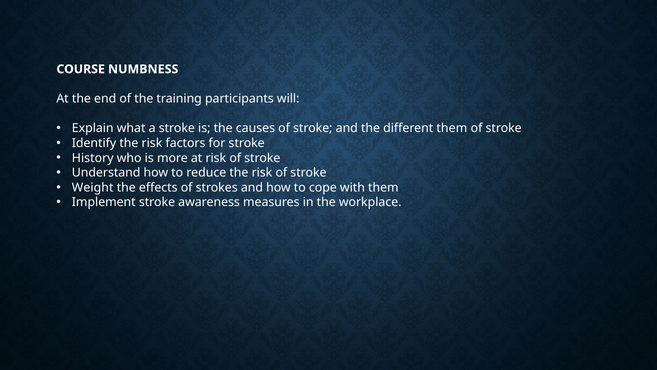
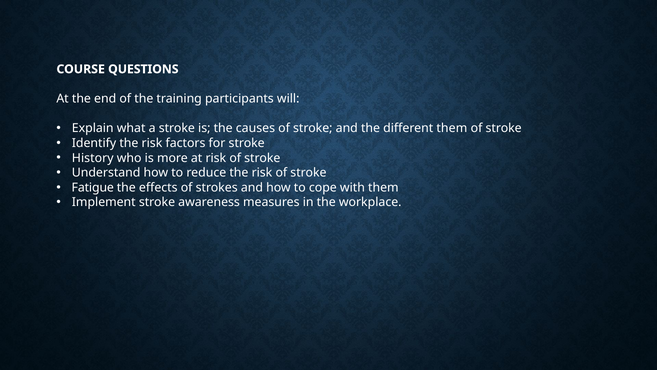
NUMBNESS: NUMBNESS -> QUESTIONS
Weight: Weight -> Fatigue
